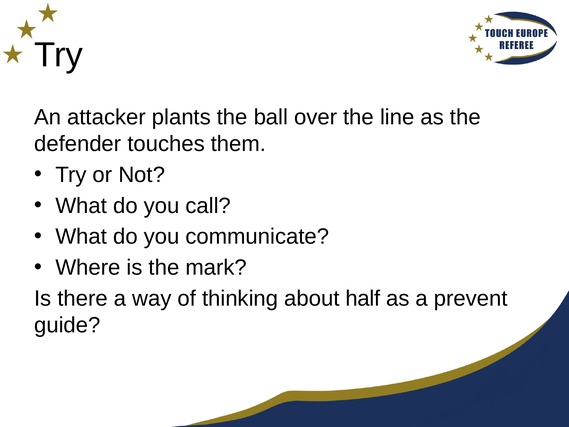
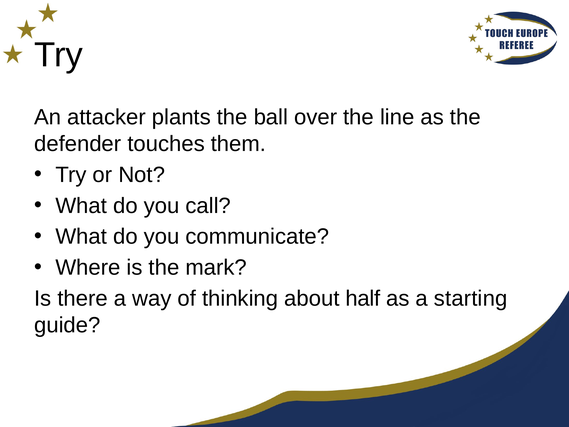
prevent: prevent -> starting
